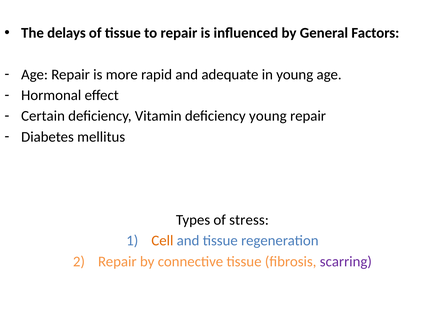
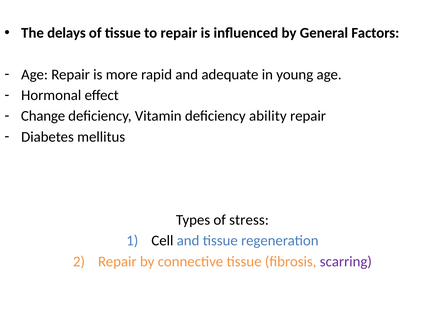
Certain: Certain -> Change
deficiency young: young -> ability
Cell colour: orange -> black
